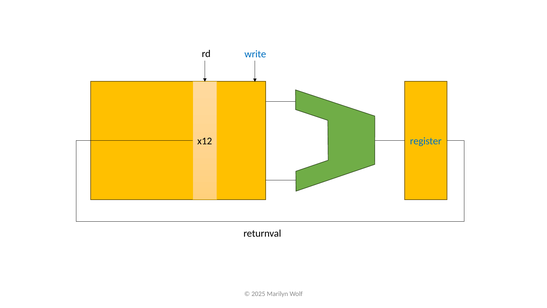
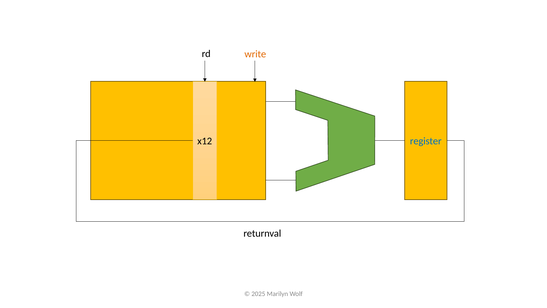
write colour: blue -> orange
